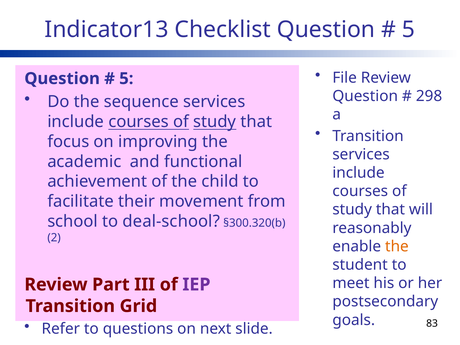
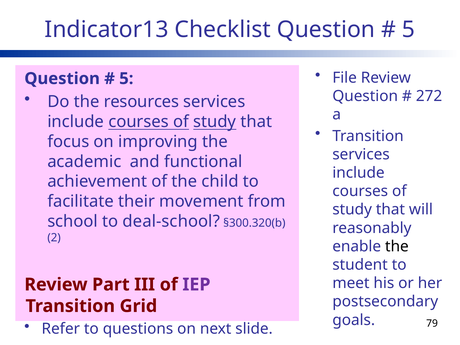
298: 298 -> 272
sequence: sequence -> resources
the at (397, 246) colour: orange -> black
83: 83 -> 79
